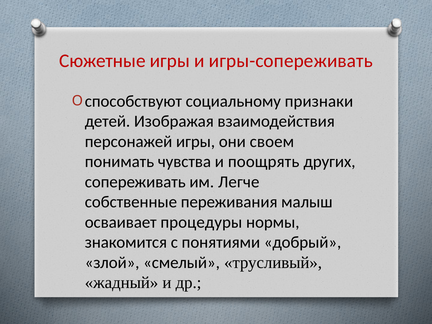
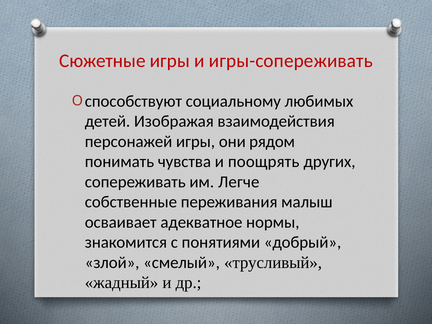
признаки: признаки -> любимых
своем: своем -> рядом
процедуры: процедуры -> адекватное
